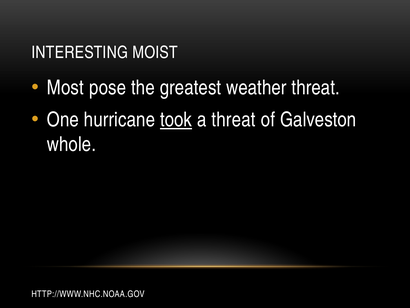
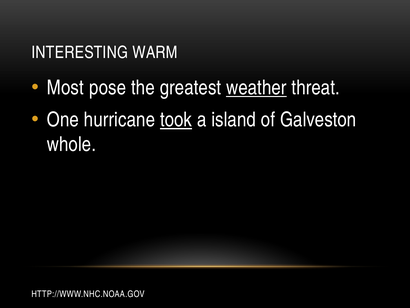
MOIST: MOIST -> WARM
weather underline: none -> present
a threat: threat -> island
